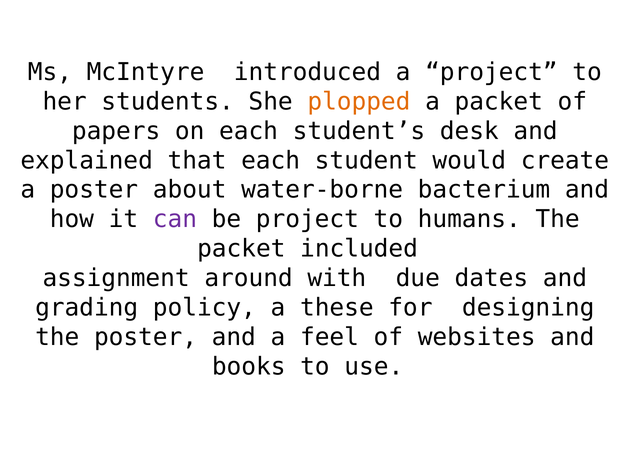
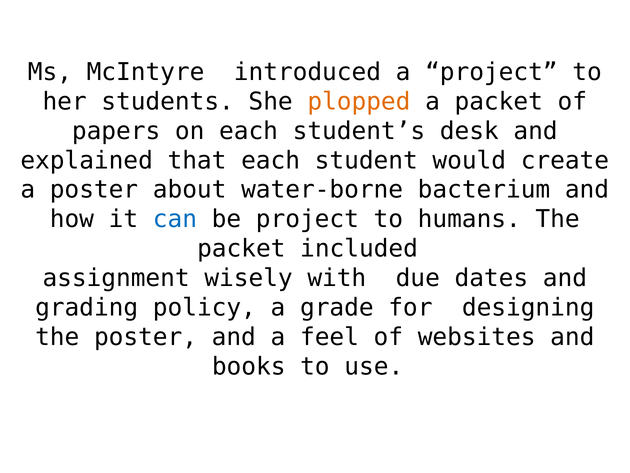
can colour: purple -> blue
around: around -> wisely
these: these -> grade
